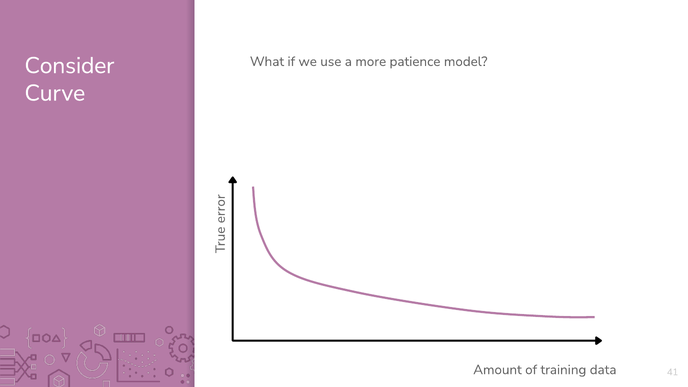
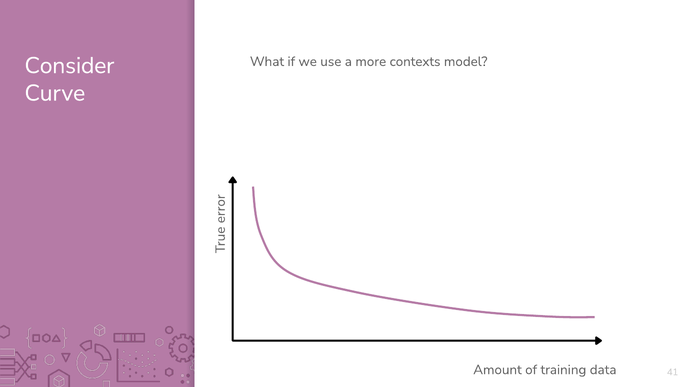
patience: patience -> contexts
